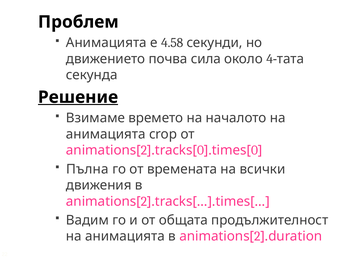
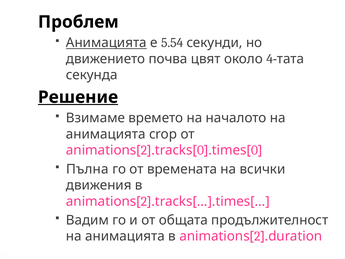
Анимацията at (106, 43) underline: none -> present
4.58: 4.58 -> 5.54
сила: сила -> цвят
